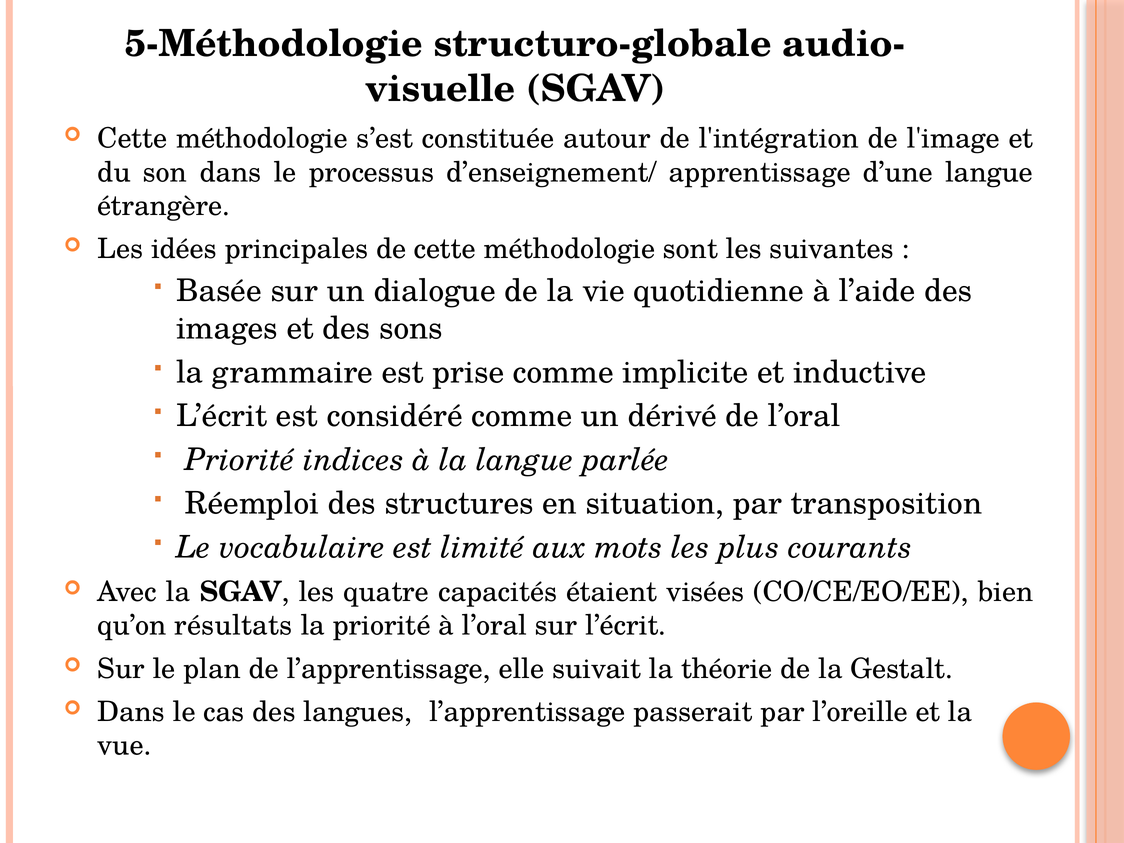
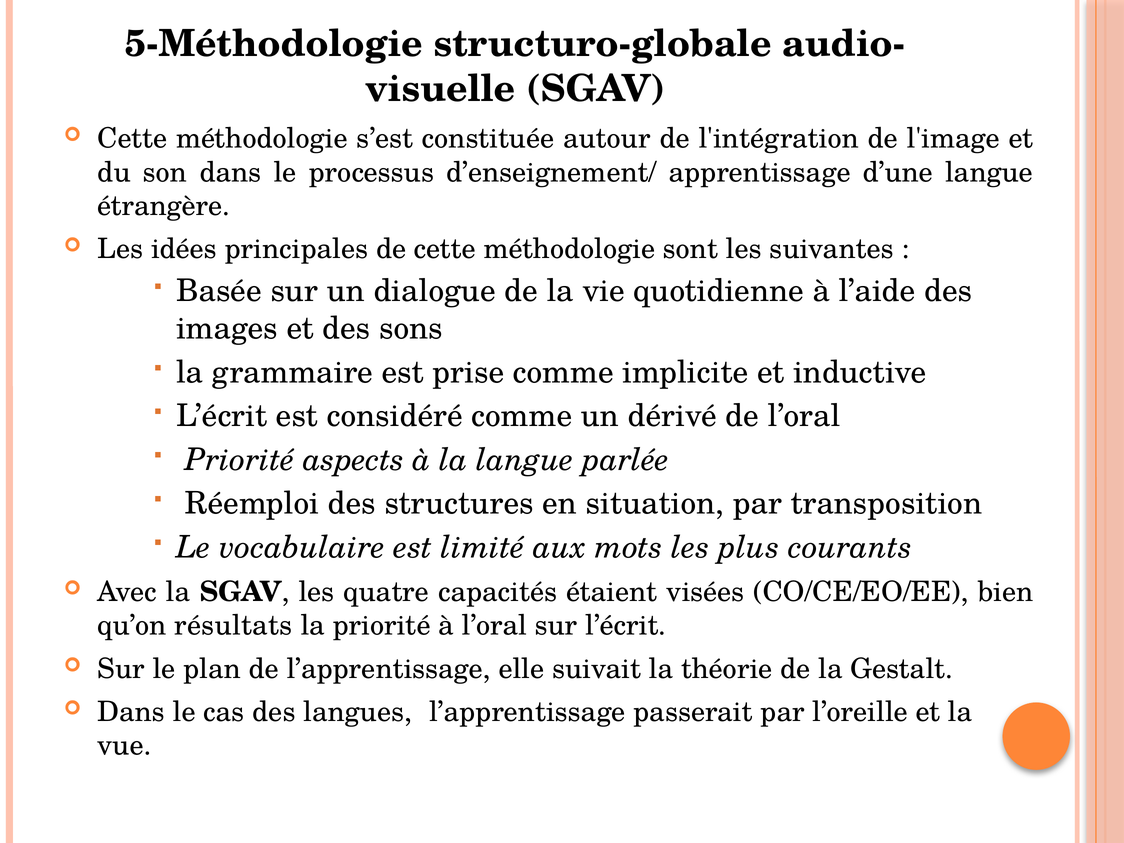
indices: indices -> aspects
